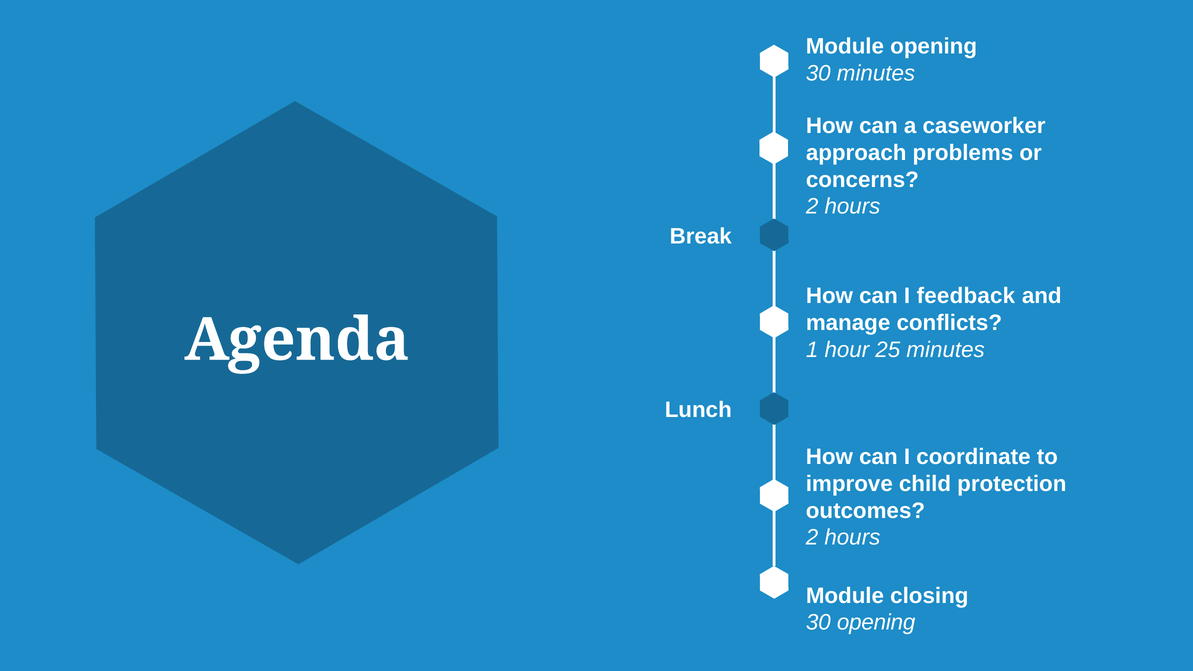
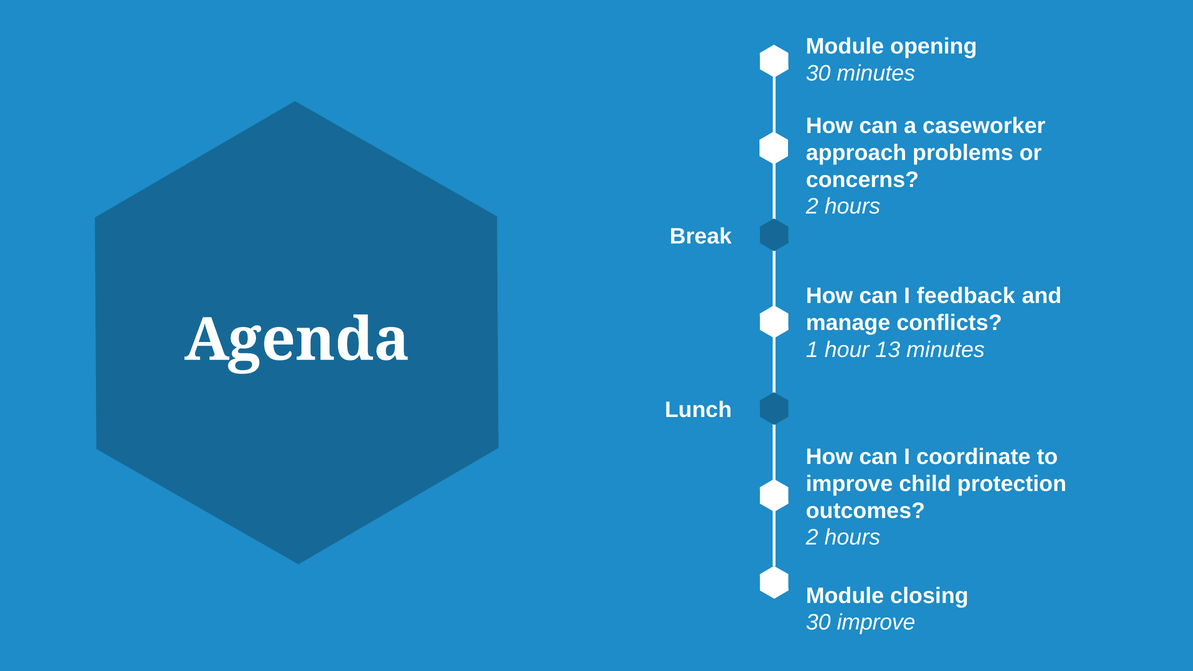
25: 25 -> 13
30 opening: opening -> improve
